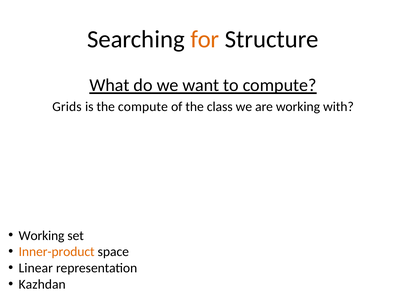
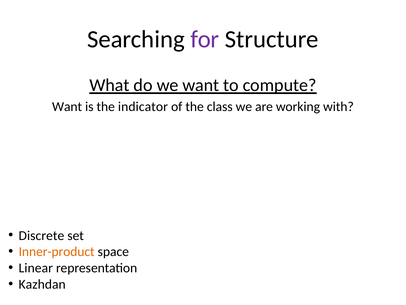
for colour: orange -> purple
Grids at (67, 107): Grids -> Want
the compute: compute -> indicator
Working at (42, 235): Working -> Discrete
